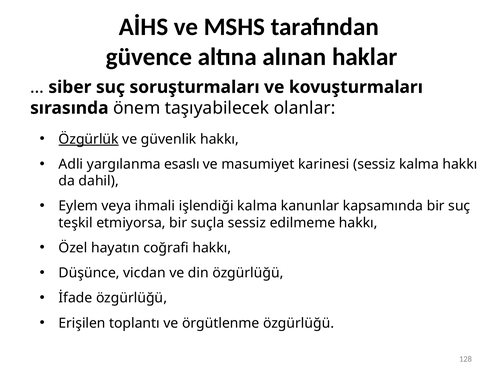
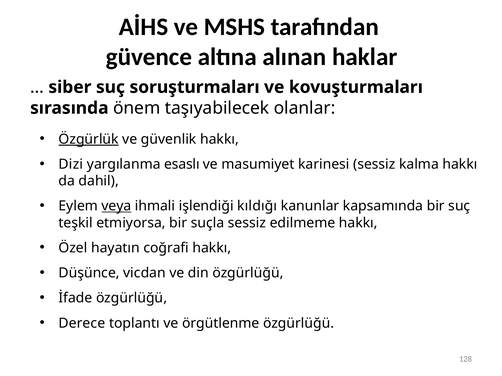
Adli: Adli -> Dizi
veya underline: none -> present
işlendiği kalma: kalma -> kıldığı
Erişilen: Erişilen -> Derece
